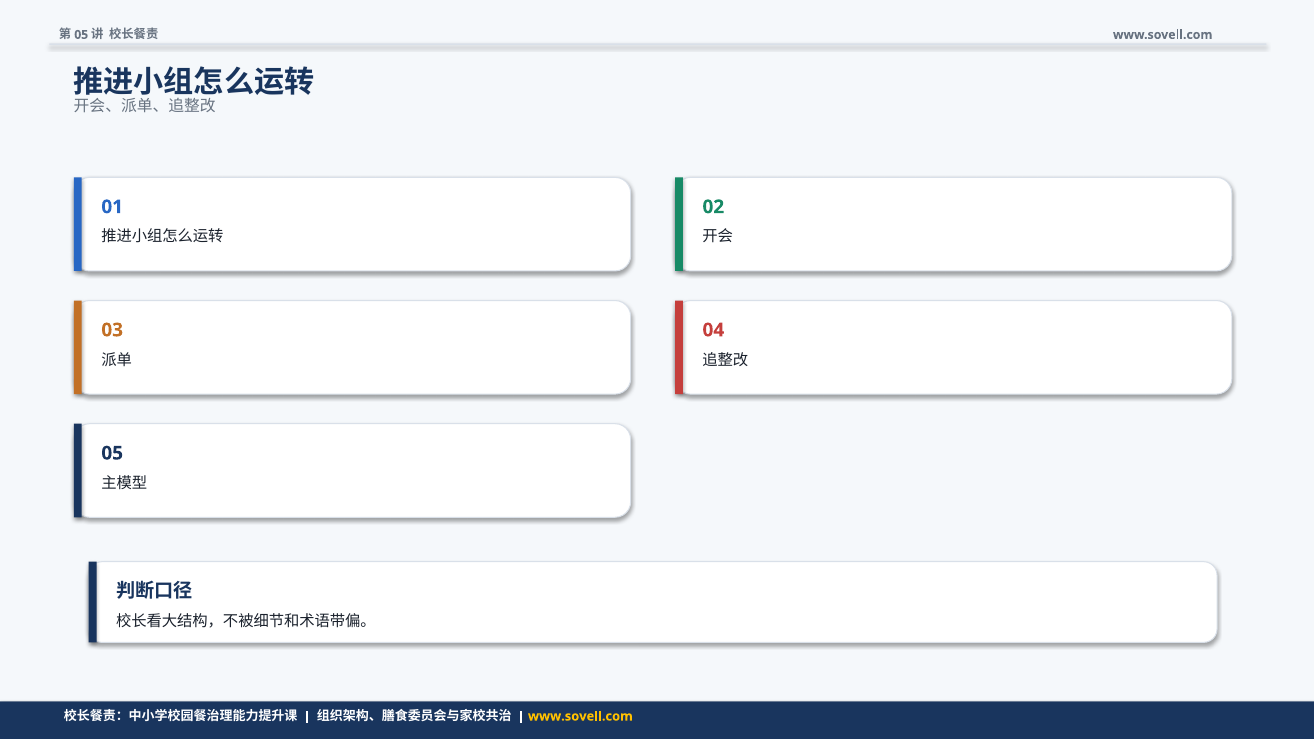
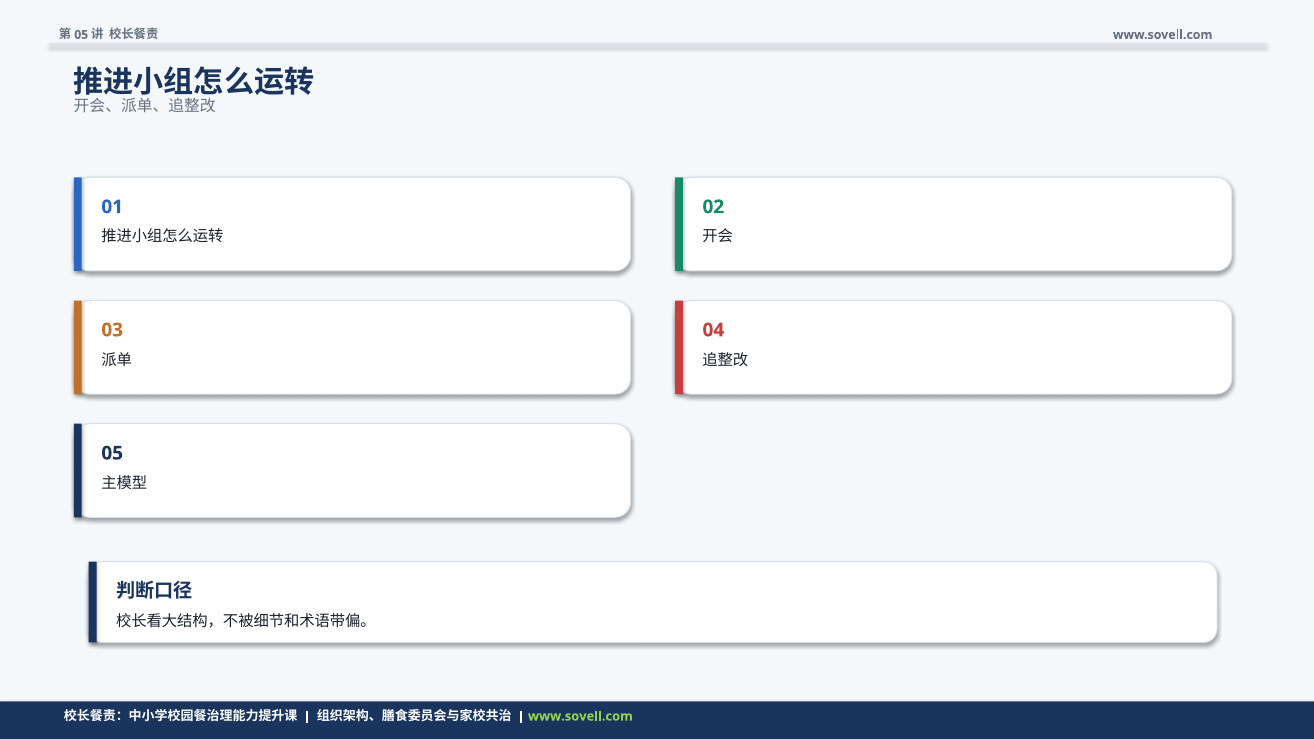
www.sovell.com at (580, 716) colour: yellow -> light green
